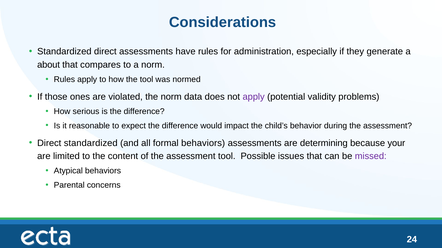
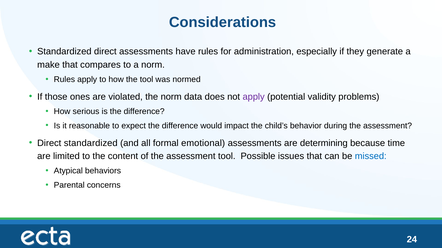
about: about -> make
formal behaviors: behaviors -> emotional
your: your -> time
missed colour: purple -> blue
